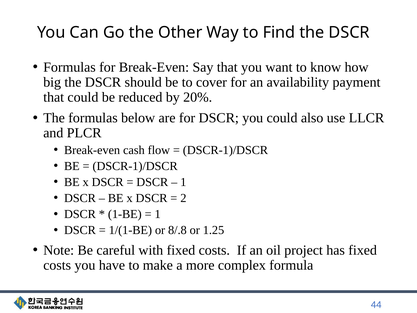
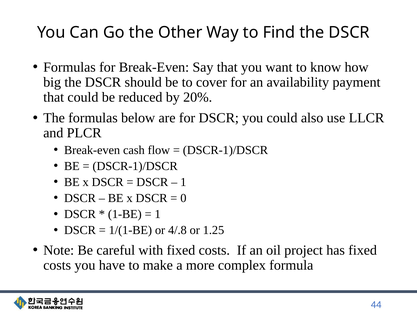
2: 2 -> 0
8/.8: 8/.8 -> 4/.8
